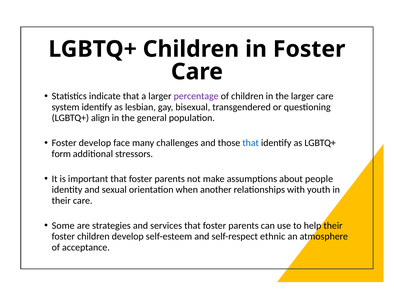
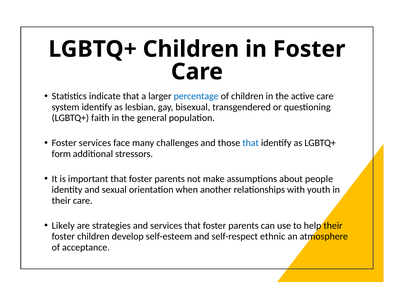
percentage colour: purple -> blue
the larger: larger -> active
align: align -> faith
Foster develop: develop -> services
Some: Some -> Likely
